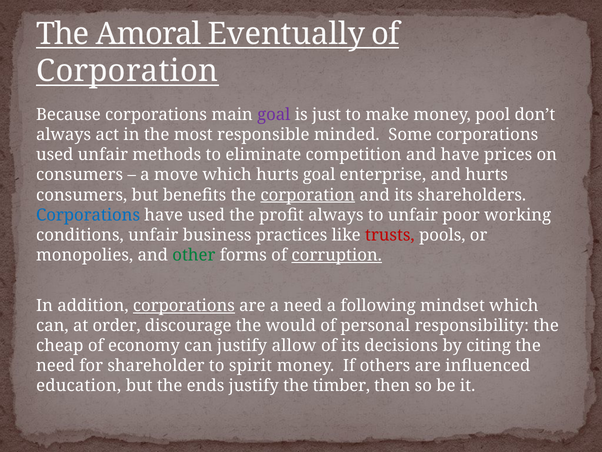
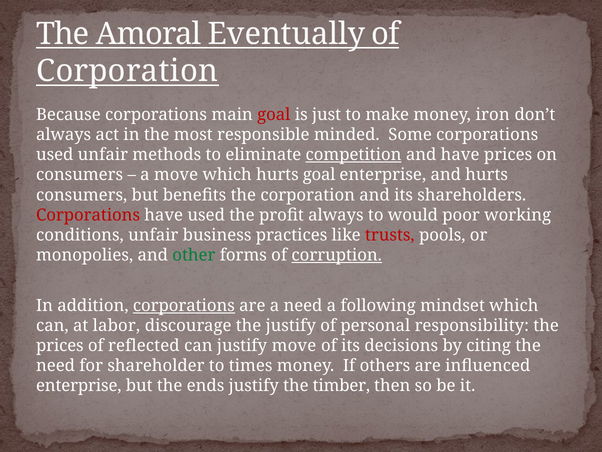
goal at (274, 114) colour: purple -> red
pool: pool -> iron
competition underline: none -> present
corporation at (308, 195) underline: present -> none
Corporations at (88, 215) colour: blue -> red
to unfair: unfair -> would
order: order -> labor
the would: would -> justify
cheap at (60, 345): cheap -> prices
economy: economy -> reflected
justify allow: allow -> move
spirit: spirit -> times
education at (79, 386): education -> enterprise
